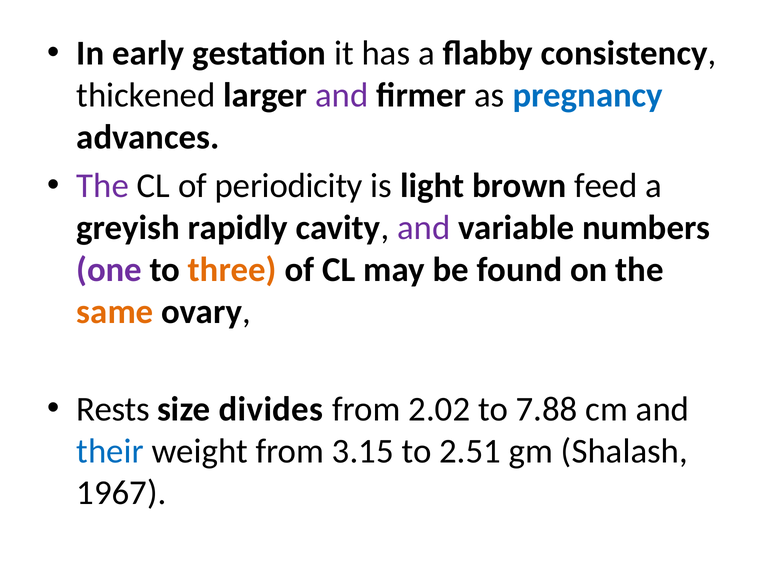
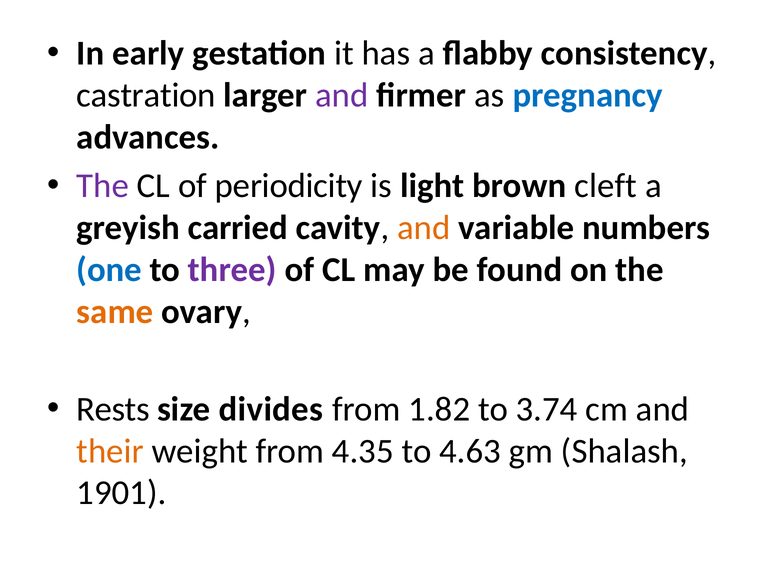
thickened: thickened -> castration
feed: feed -> cleft
rapidly: rapidly -> carried
and at (424, 228) colour: purple -> orange
one colour: purple -> blue
three colour: orange -> purple
2.02: 2.02 -> 1.82
7.88: 7.88 -> 3.74
their colour: blue -> orange
3.15: 3.15 -> 4.35
2.51: 2.51 -> 4.63
1967: 1967 -> 1901
